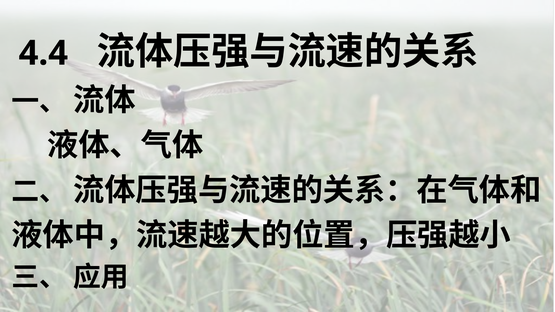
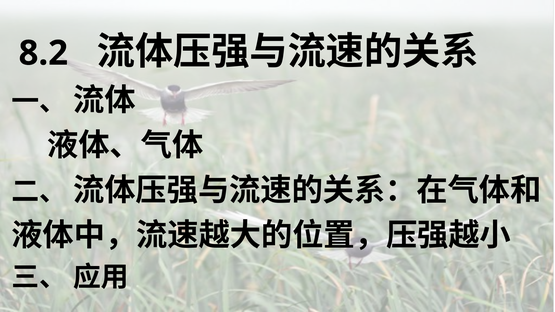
4.4: 4.4 -> 8.2
